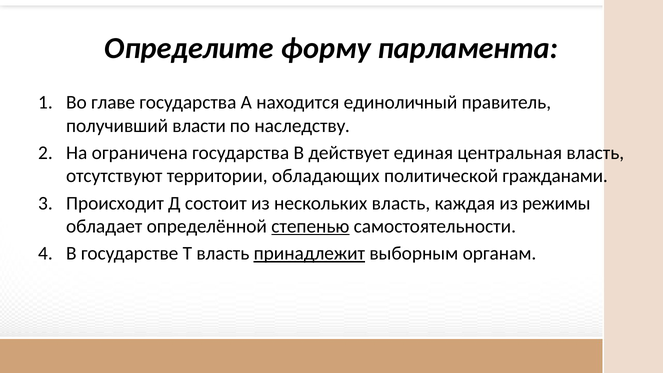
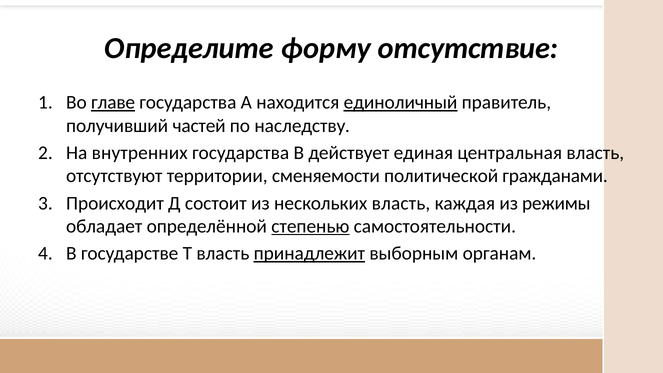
парламента: парламента -> отсутствие
главе underline: none -> present
единоличный underline: none -> present
власти: власти -> частей
ограничена: ограничена -> внутренних
обладающих: обладающих -> сменяемости
